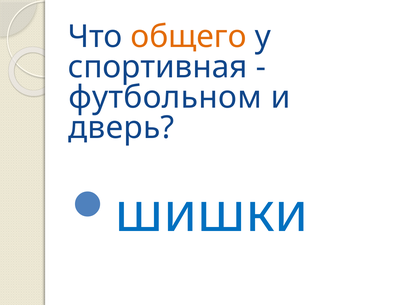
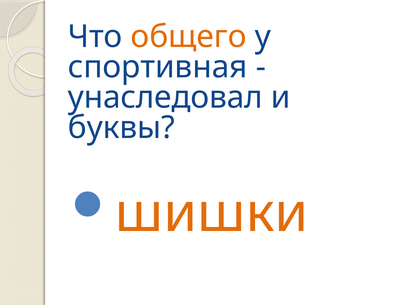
футбольном: футбольном -> унаследовал
дверь: дверь -> буквы
шишки colour: blue -> orange
